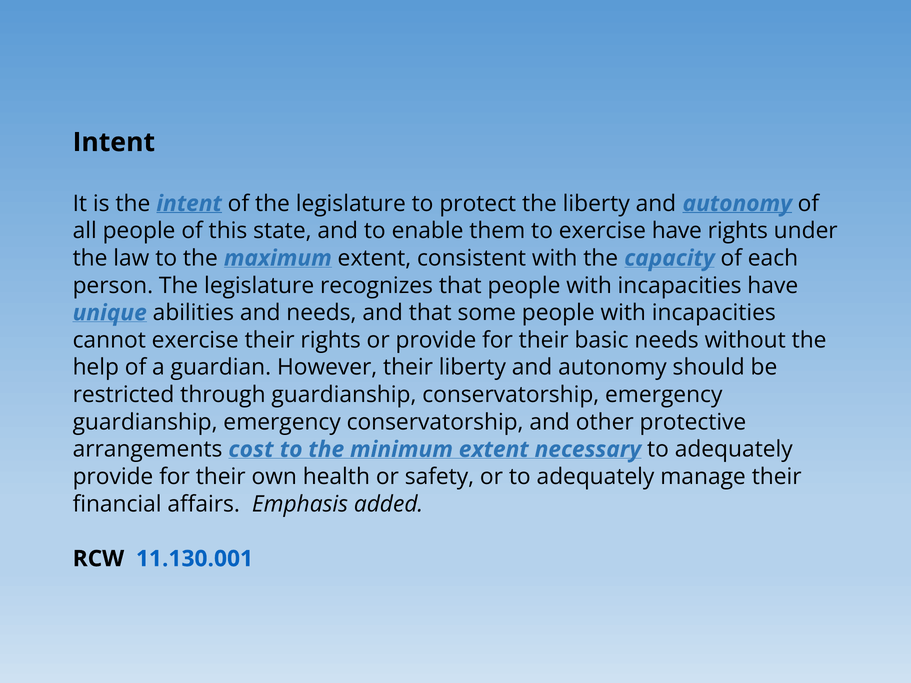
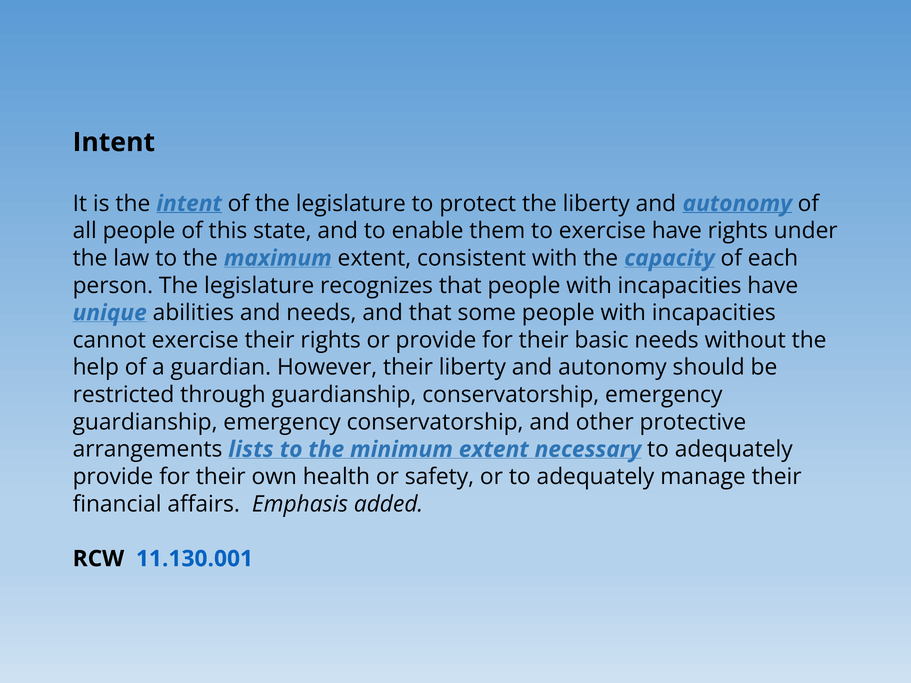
cost: cost -> lists
